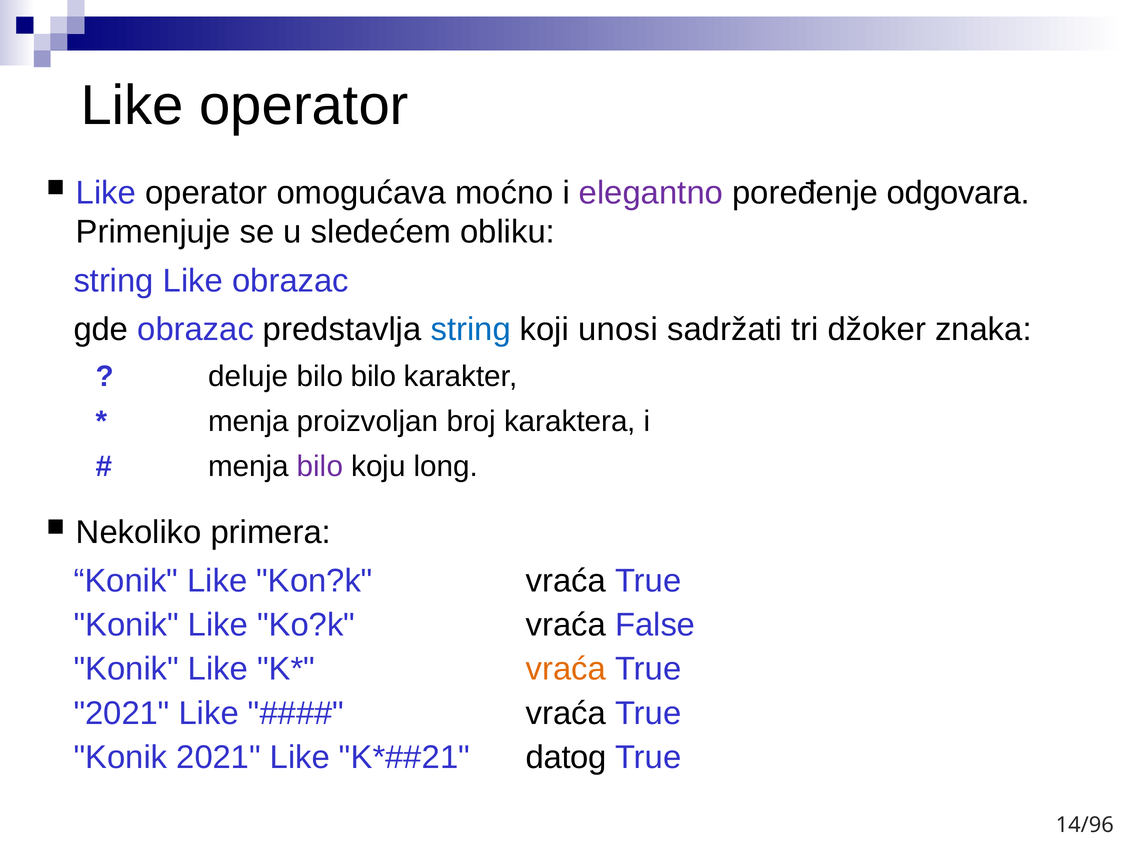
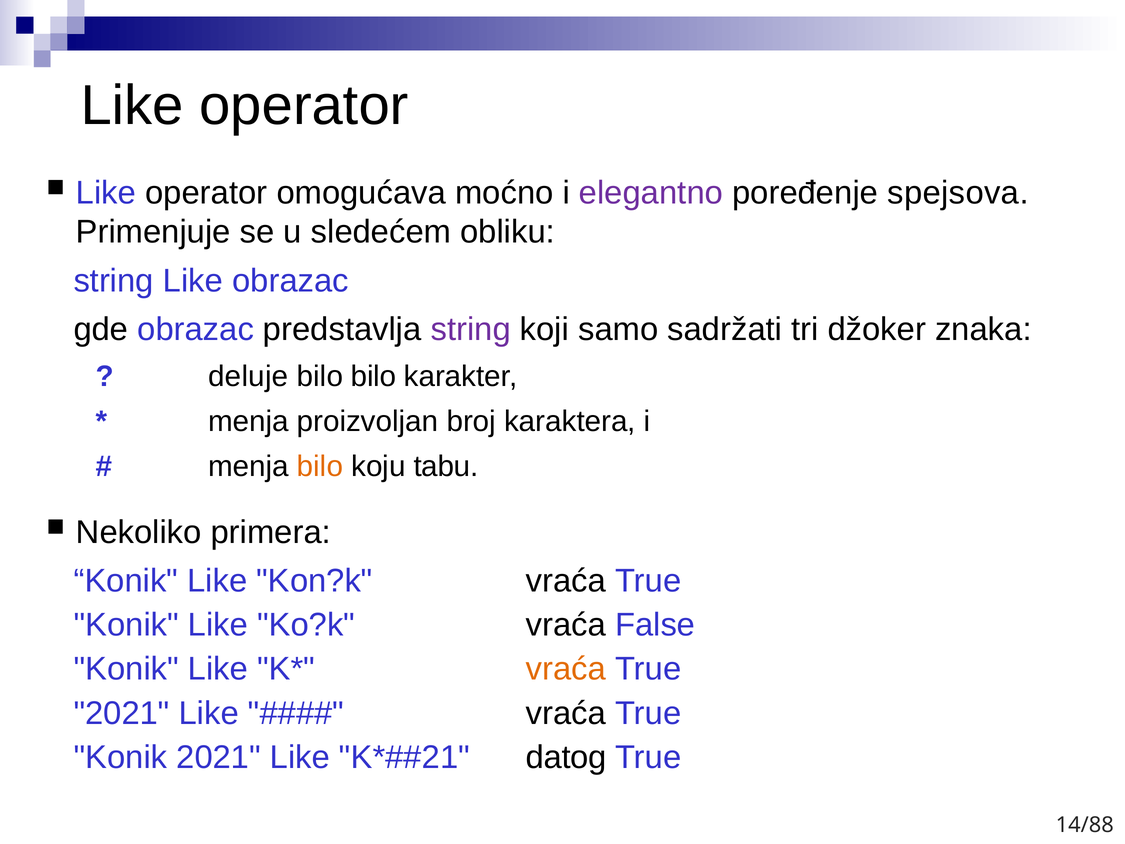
odgovara: odgovara -> spejsova
string at (471, 330) colour: blue -> purple
unosi: unosi -> samo
bilo at (320, 466) colour: purple -> orange
long: long -> tabu
14/96: 14/96 -> 14/88
